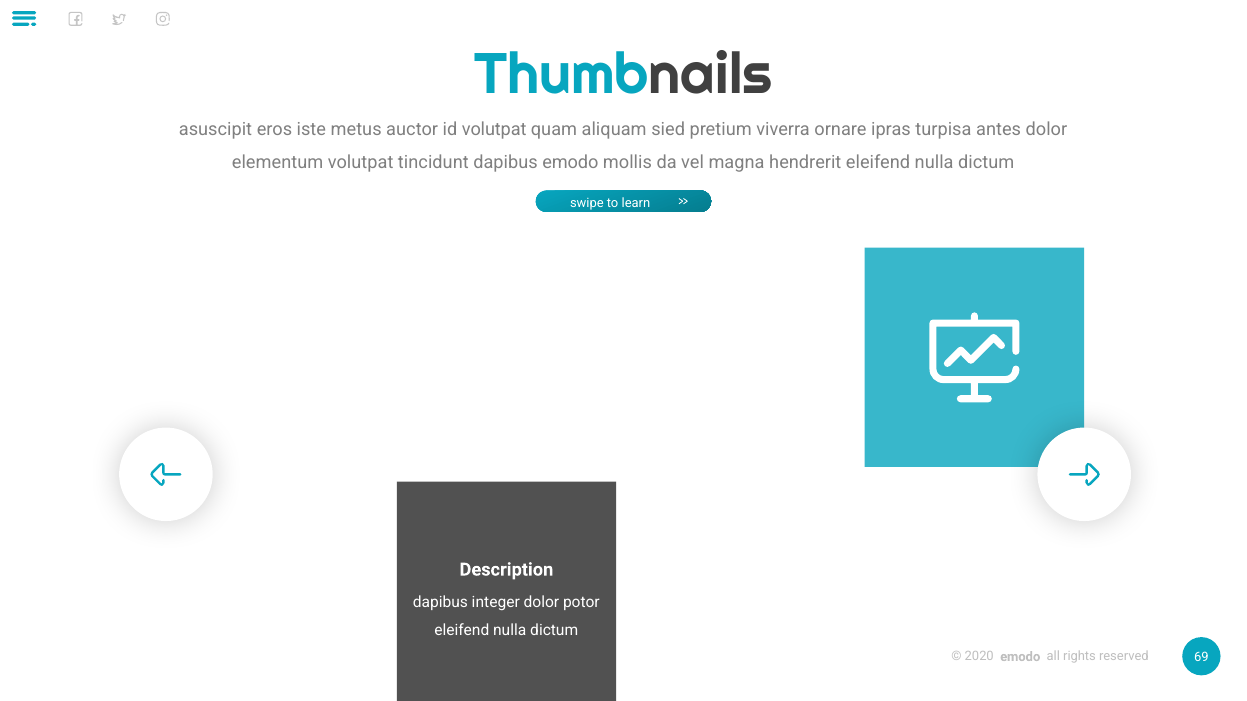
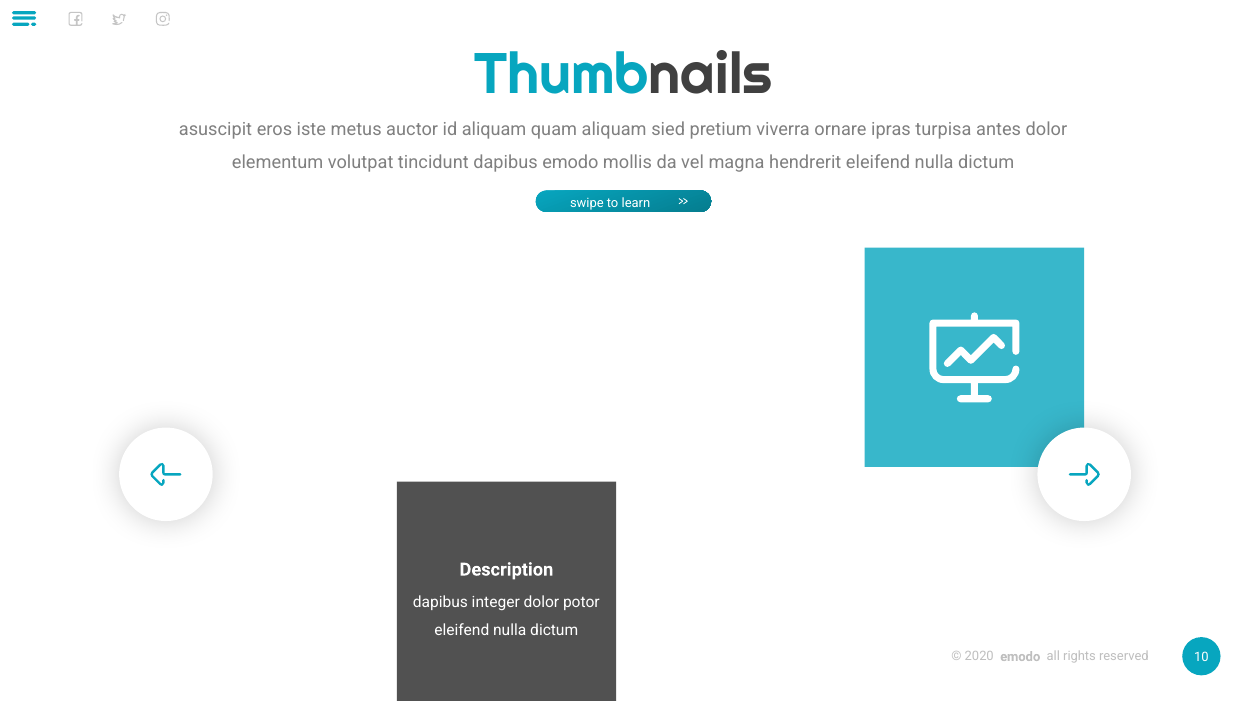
id volutpat: volutpat -> aliquam
69: 69 -> 10
